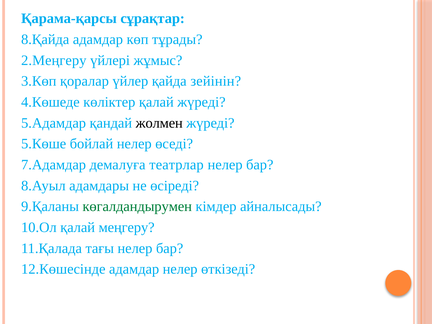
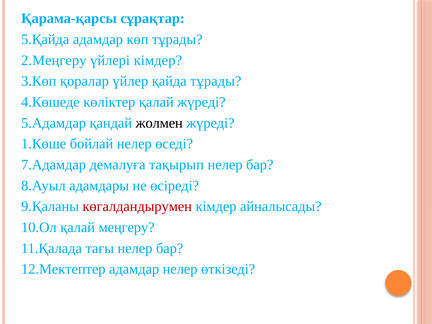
8.Қайда: 8.Қайда -> 5.Қайда
үйлері жұмыс: жұмыс -> кімдер
қайда зейінін: зейінін -> тұрады
5.Көше: 5.Көше -> 1.Көше
театрлар: театрлар -> тақырып
көгалдандырумен colour: green -> red
12.Көшесінде: 12.Көшесінде -> 12.Мектептер
